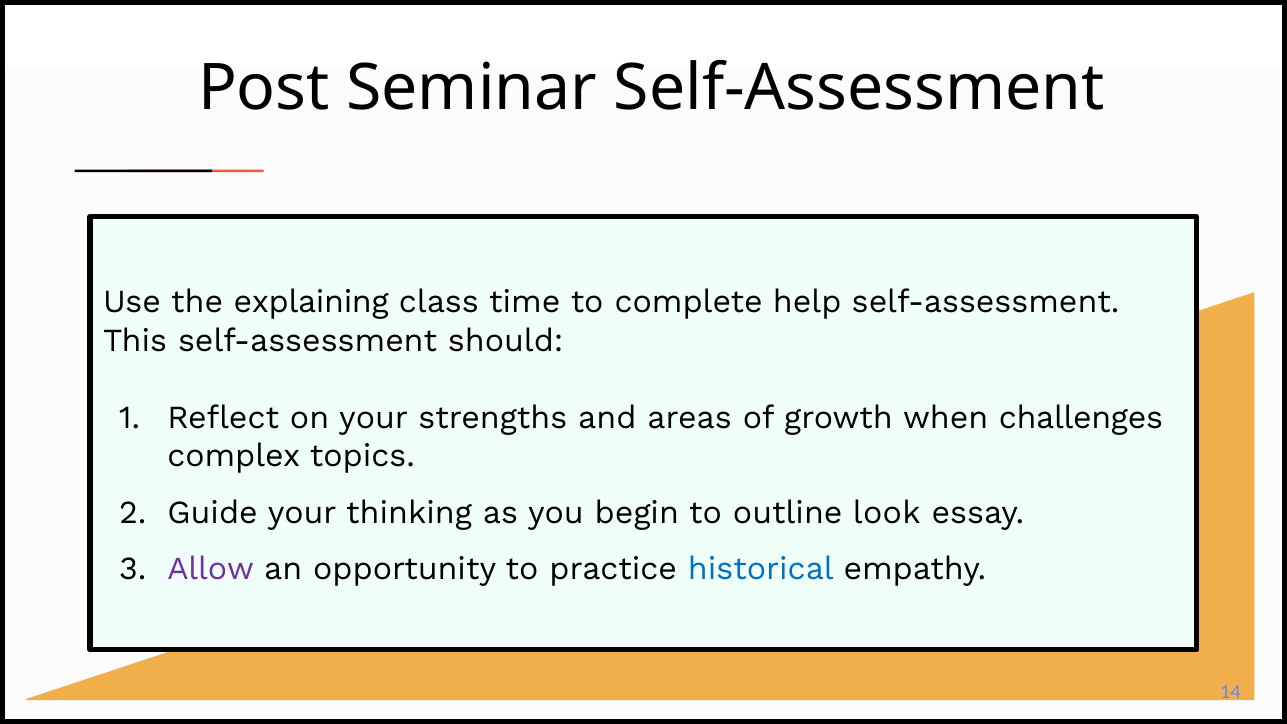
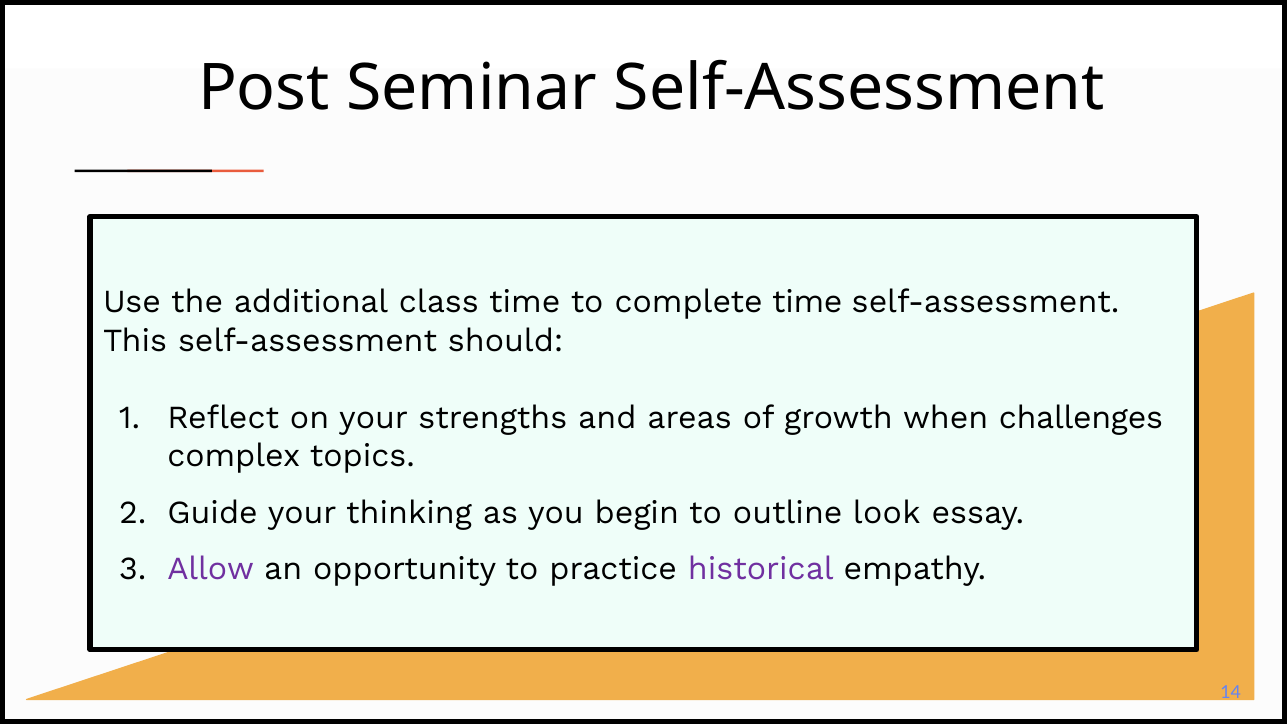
explaining: explaining -> additional
complete help: help -> time
historical colour: blue -> purple
